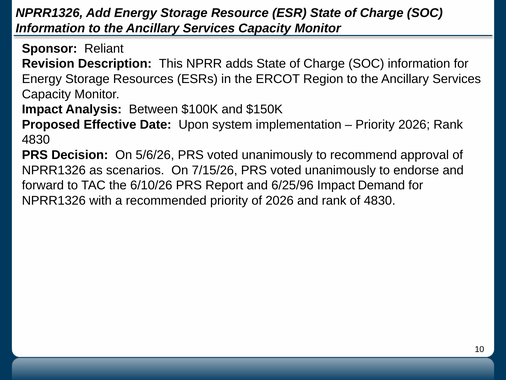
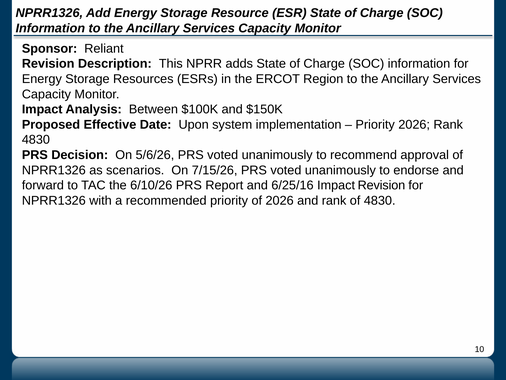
6/25/96: 6/25/96 -> 6/25/16
Impact Demand: Demand -> Revision
